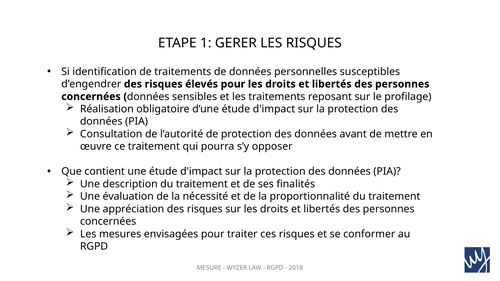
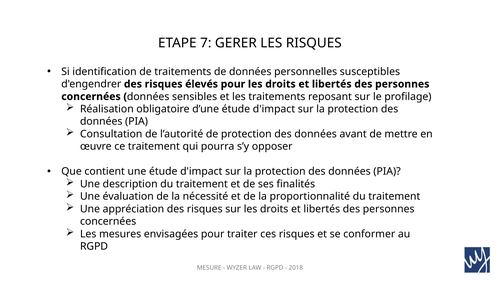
1: 1 -> 7
